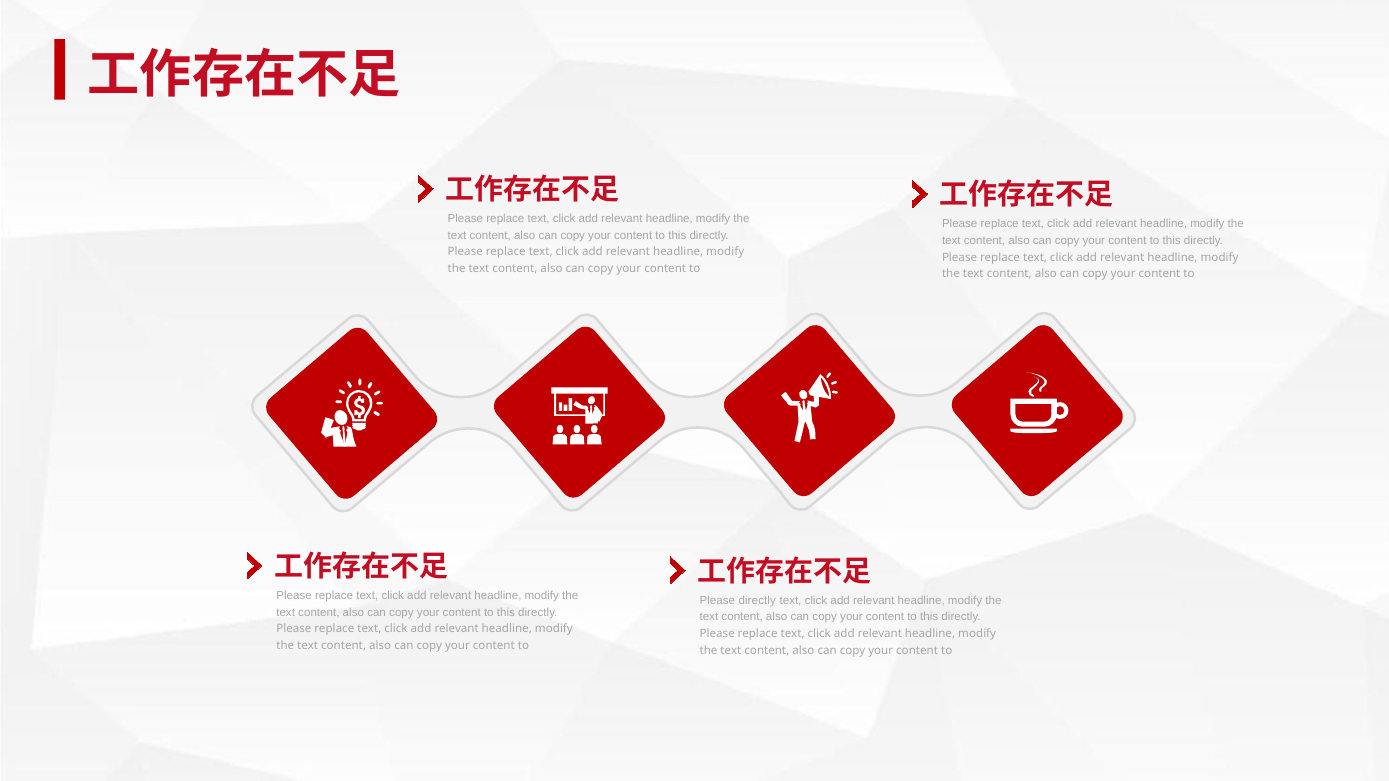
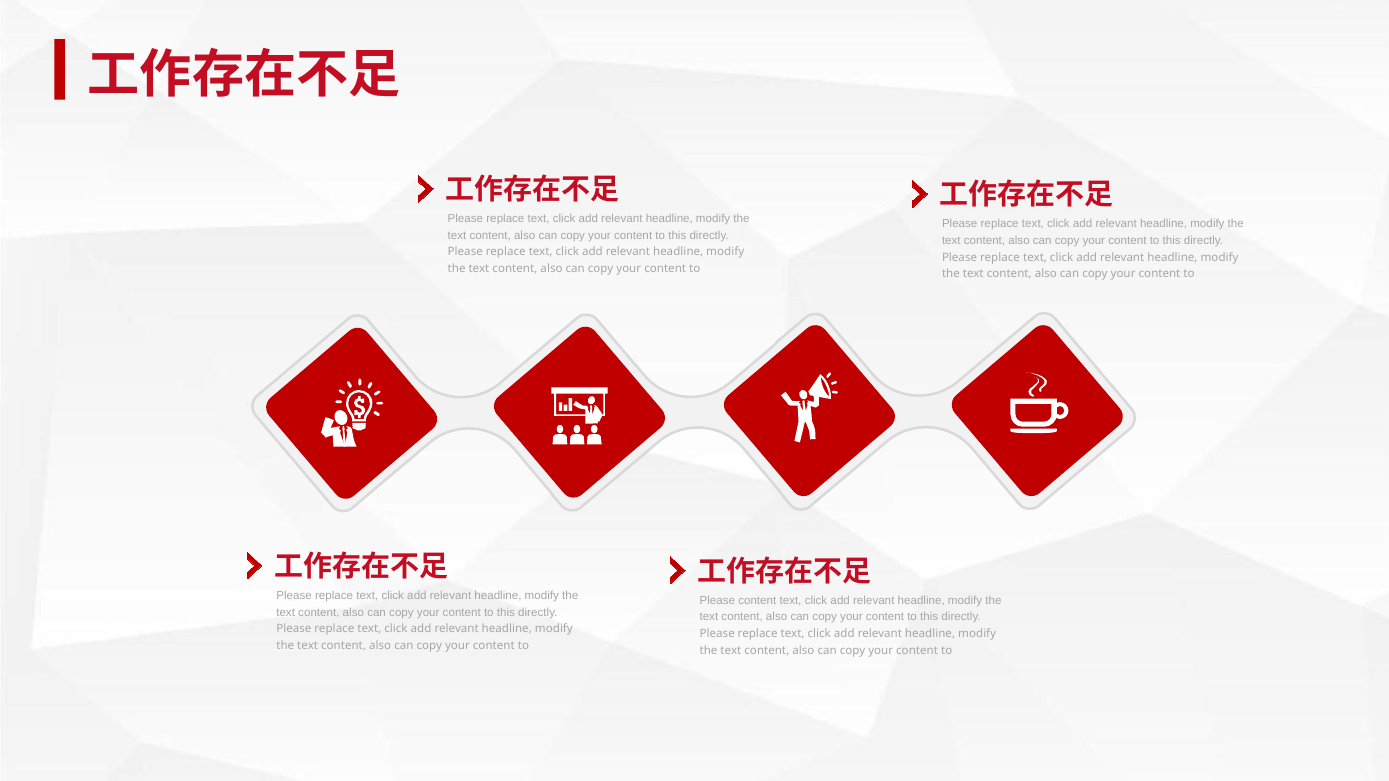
Please directly: directly -> content
